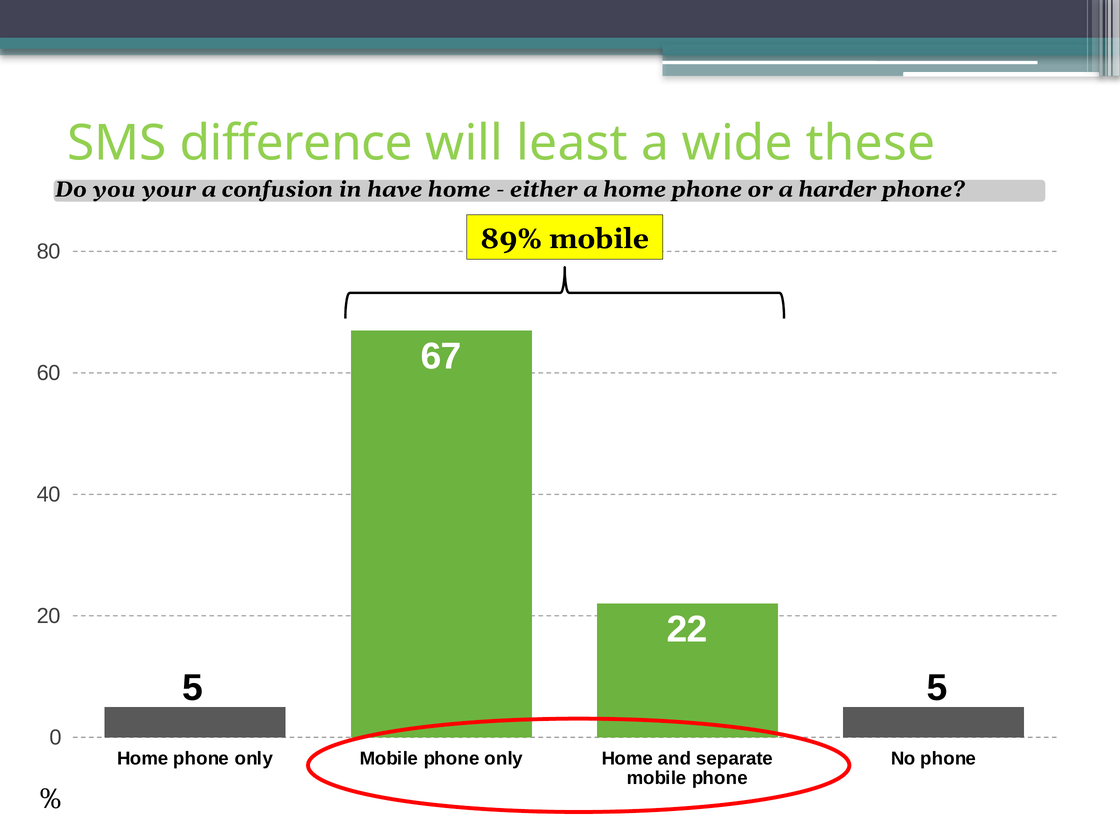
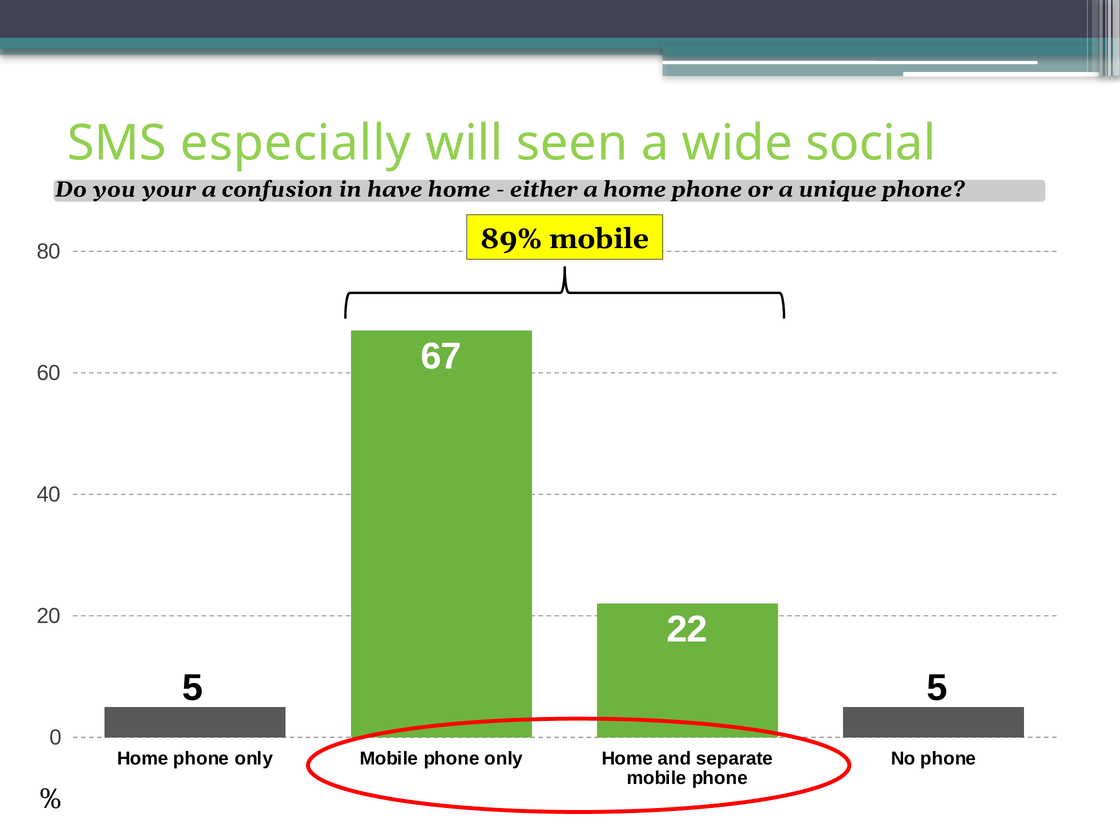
difference: difference -> especially
least: least -> seen
these: these -> social
harder: harder -> unique
